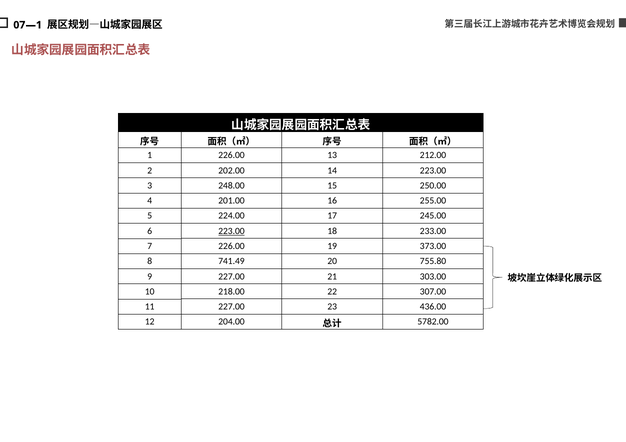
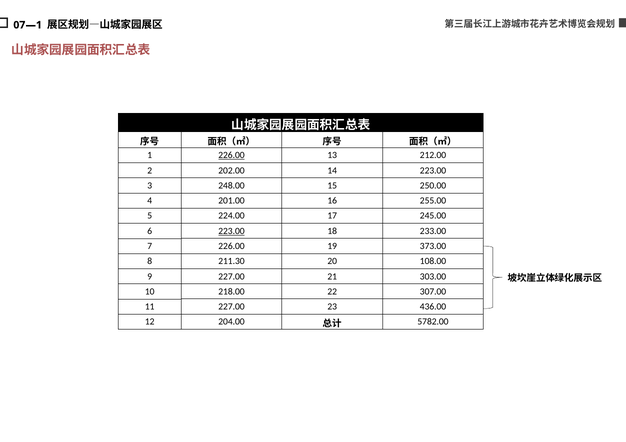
226.00 at (231, 156) underline: none -> present
741.49: 741.49 -> 211.30
755.80: 755.80 -> 108.00
